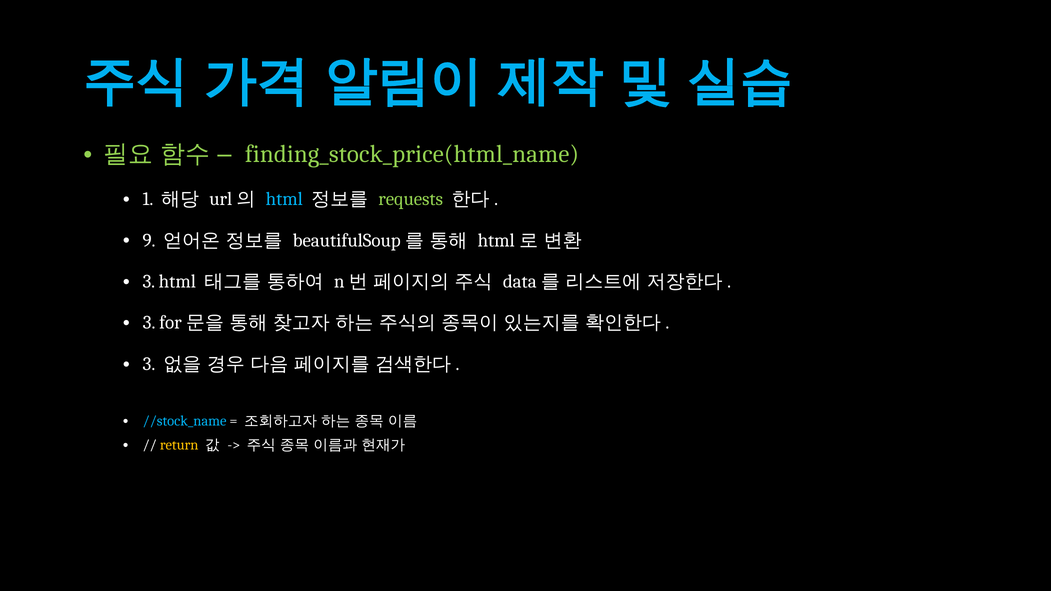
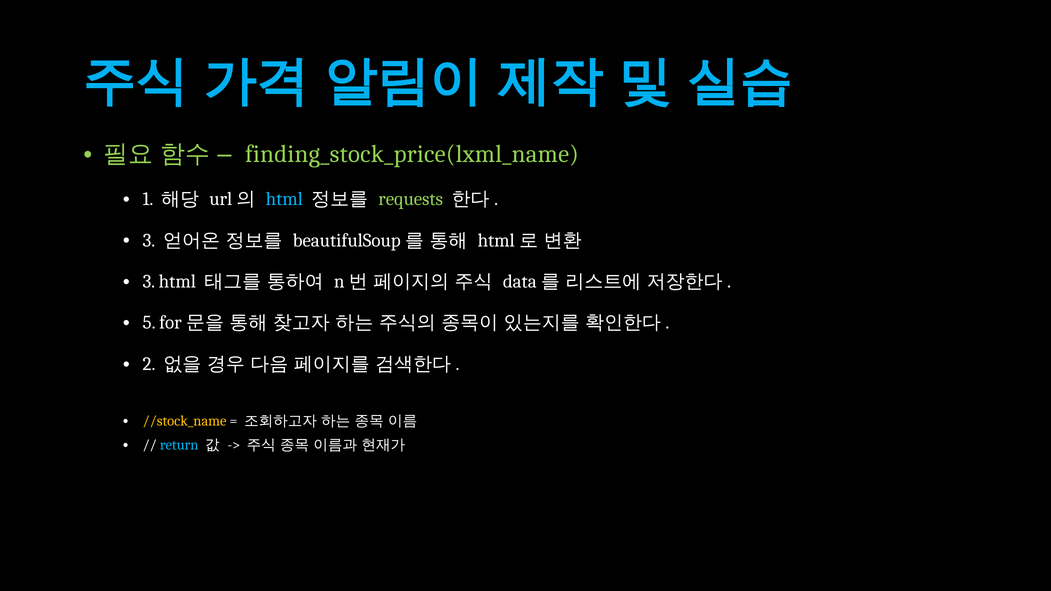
finding_stock_price(html_name: finding_stock_price(html_name -> finding_stock_price(lxml_name
9 at (149, 240): 9 -> 3
3 at (149, 323): 3 -> 5
3 at (149, 364): 3 -> 2
//stock_name colour: light blue -> yellow
return colour: yellow -> light blue
